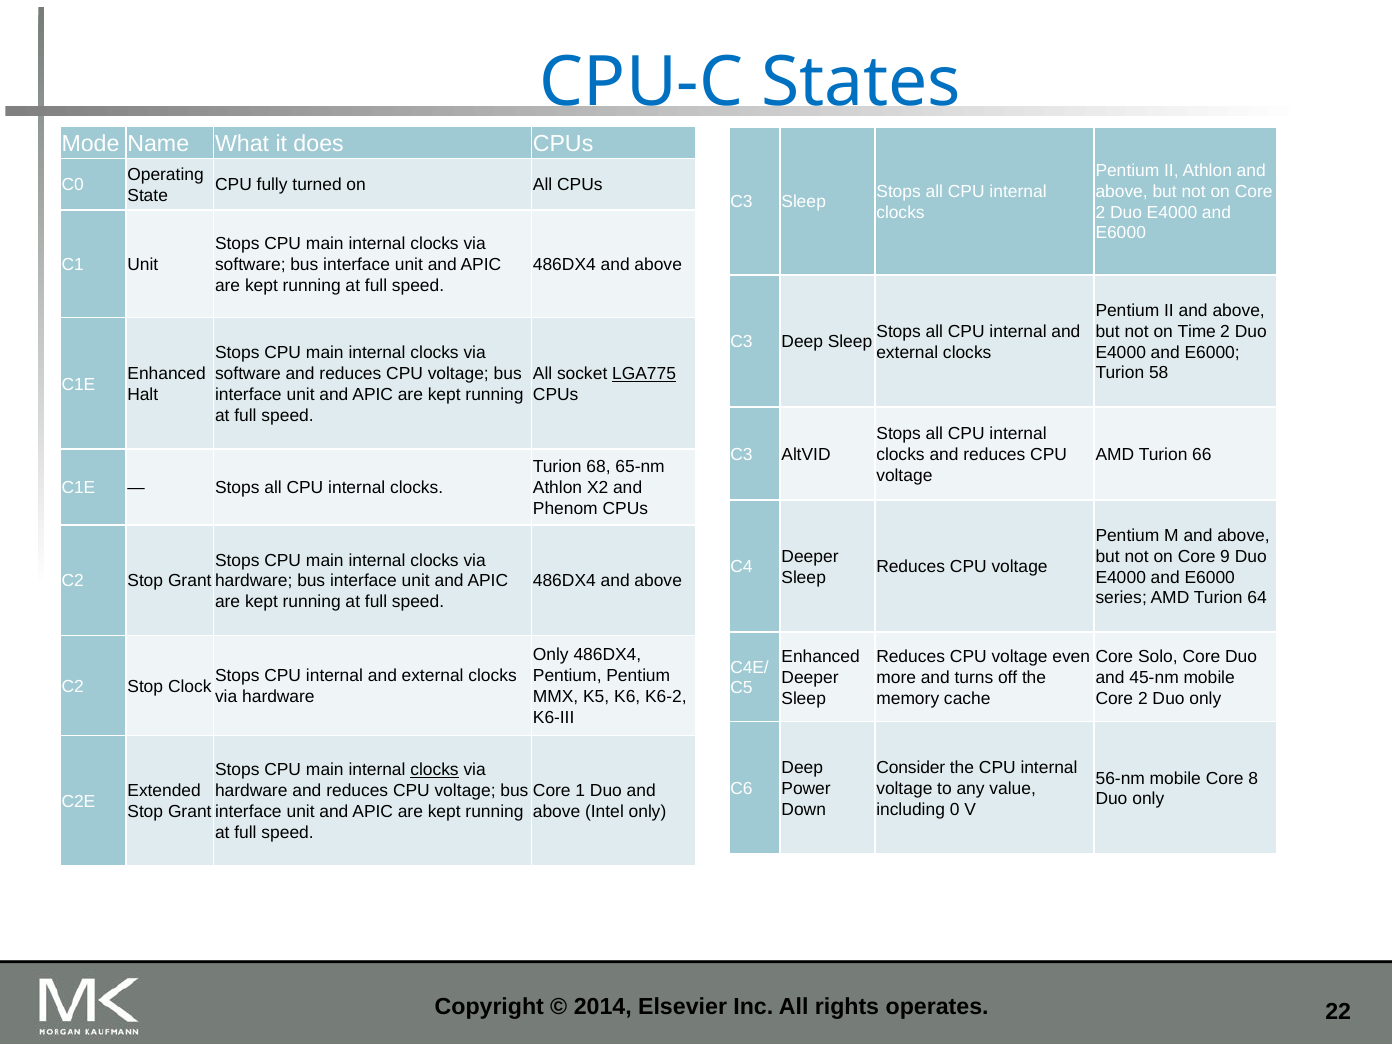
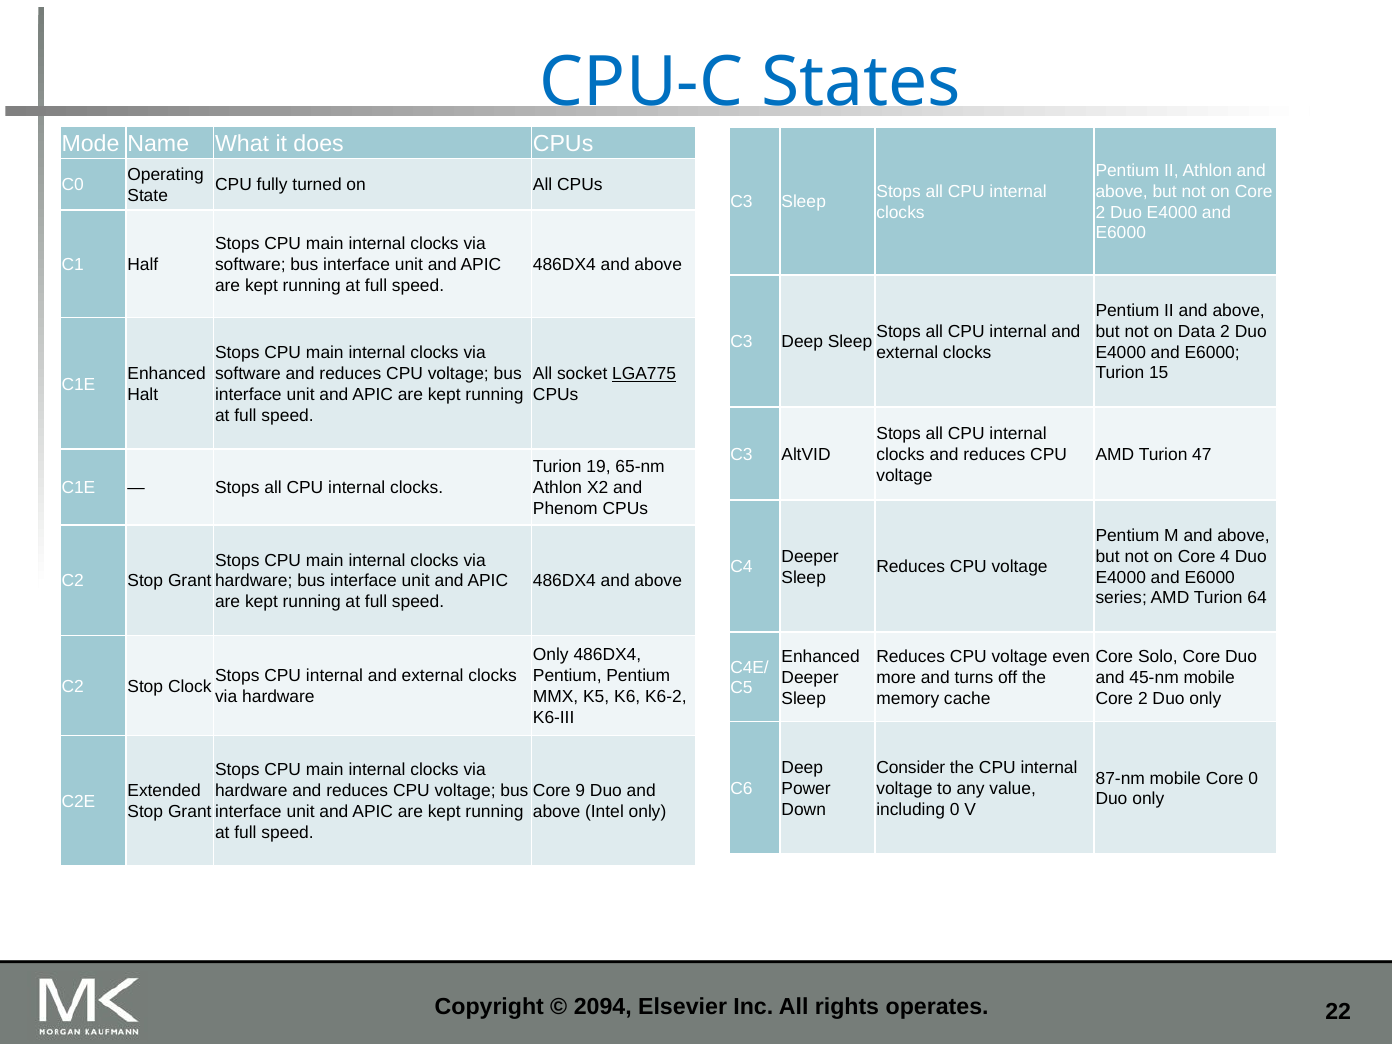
C1 Unit: Unit -> Half
Time: Time -> Data
58: 58 -> 15
66: 66 -> 47
68: 68 -> 19
9: 9 -> 4
clocks at (435, 770) underline: present -> none
56-nm: 56-nm -> 87-nm
Core 8: 8 -> 0
1: 1 -> 9
2014: 2014 -> 2094
